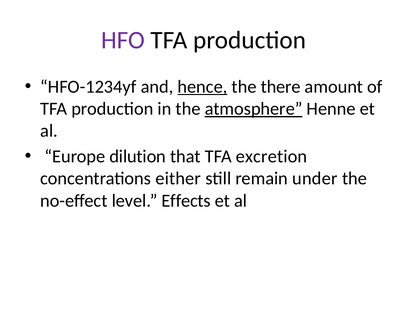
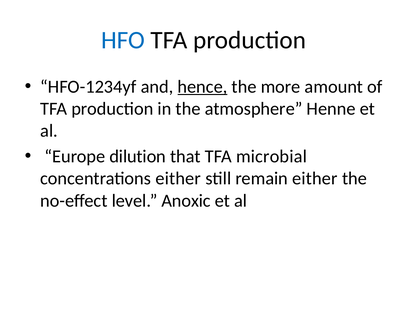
HFO colour: purple -> blue
there: there -> more
atmosphere underline: present -> none
excretion: excretion -> microbial
remain under: under -> either
Effects: Effects -> Anoxic
